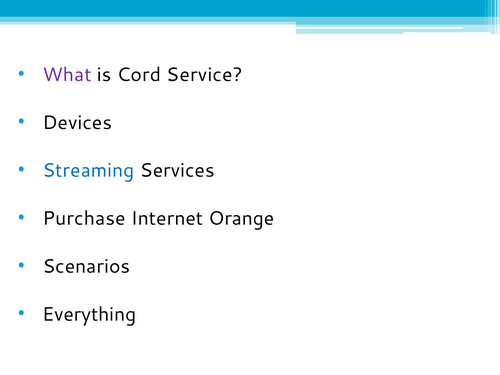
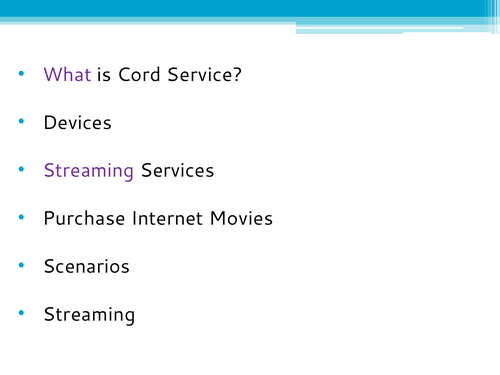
Streaming at (88, 171) colour: blue -> purple
Orange: Orange -> Movies
Everything at (89, 314): Everything -> Streaming
